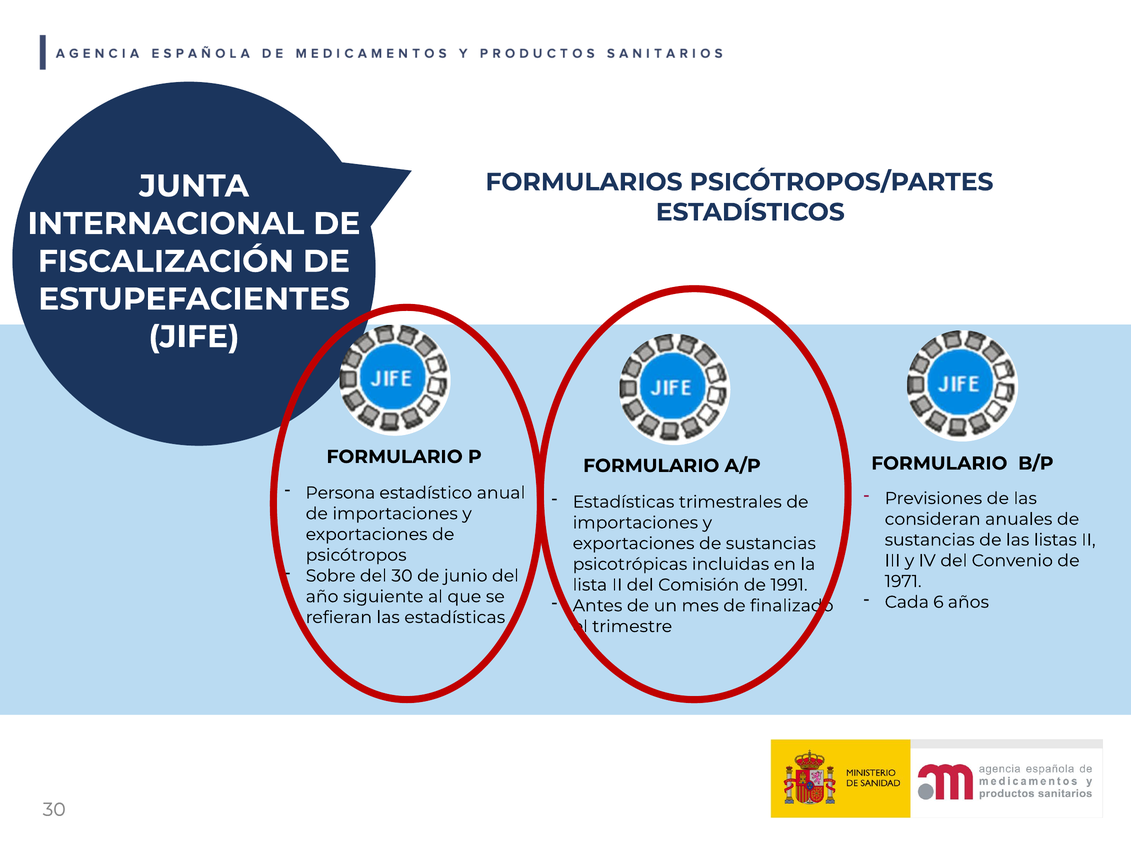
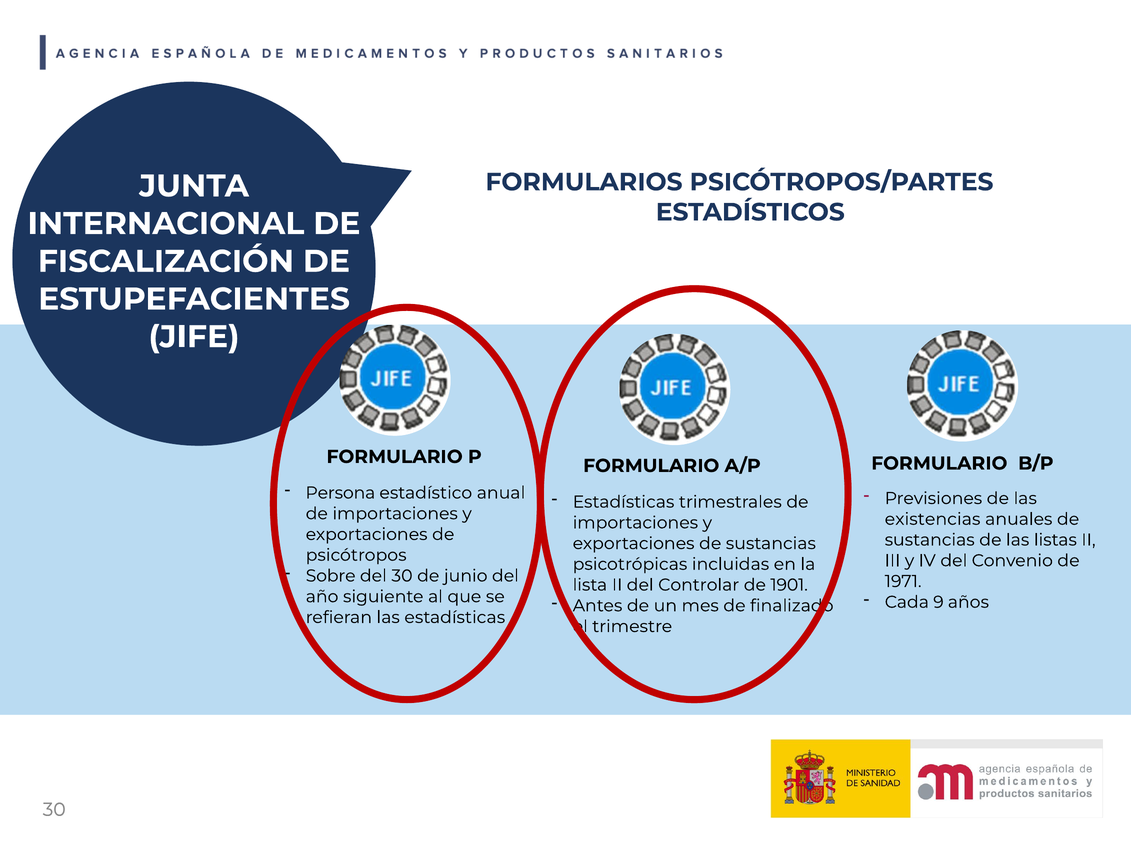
consideran: consideran -> existencias
Comisión: Comisión -> Controlar
1991: 1991 -> 1901
6: 6 -> 9
